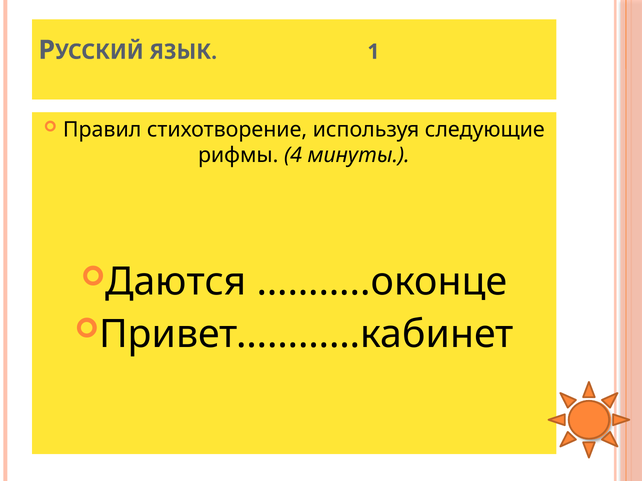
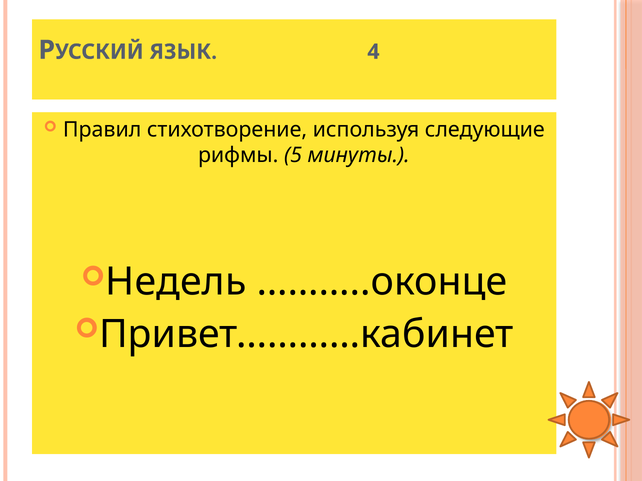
1: 1 -> 4
4: 4 -> 5
Даются: Даются -> Недель
